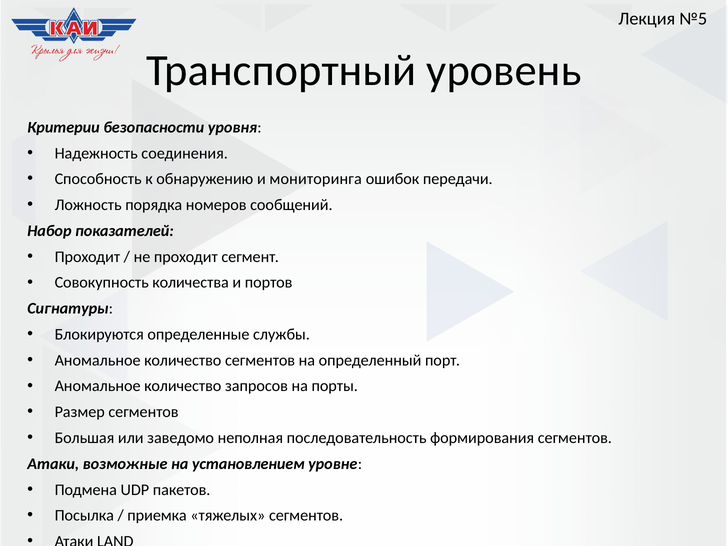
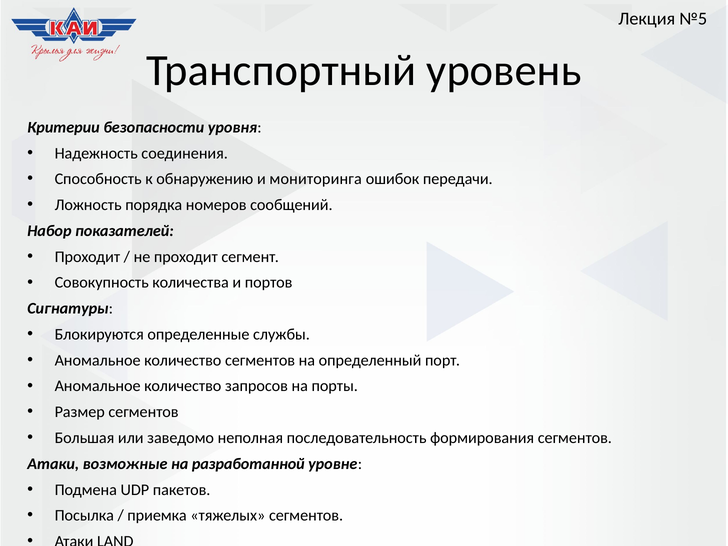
установлением: установлением -> разработанной
